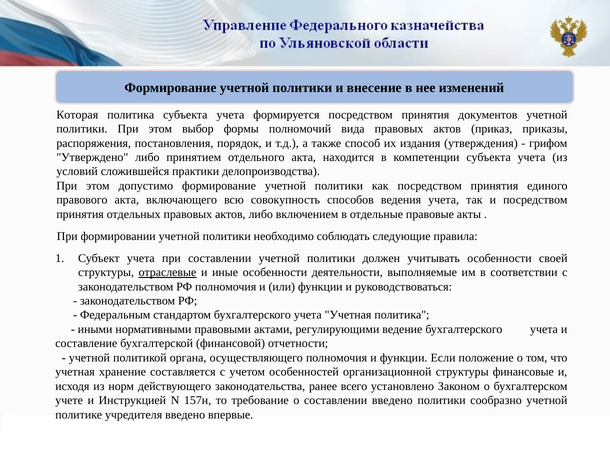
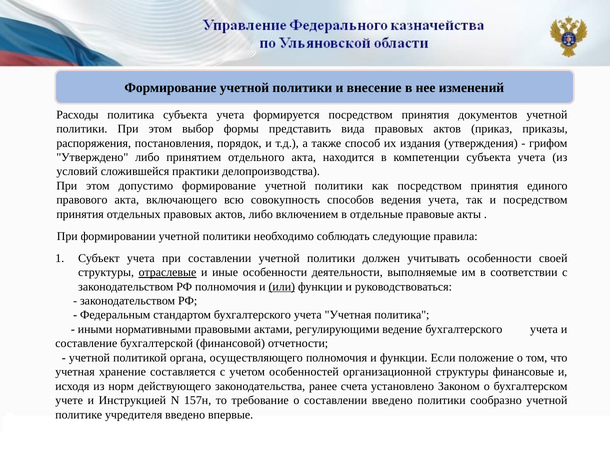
Которая: Которая -> Расходы
полномочий: полномочий -> представить
или underline: none -> present
всего: всего -> счета
